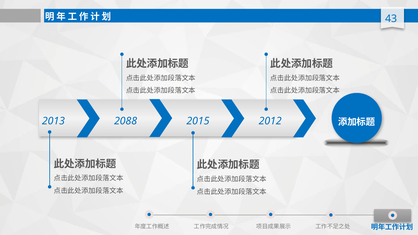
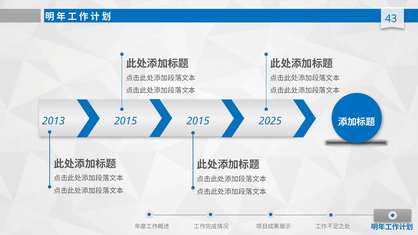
2013 2088: 2088 -> 2015
2012: 2012 -> 2025
